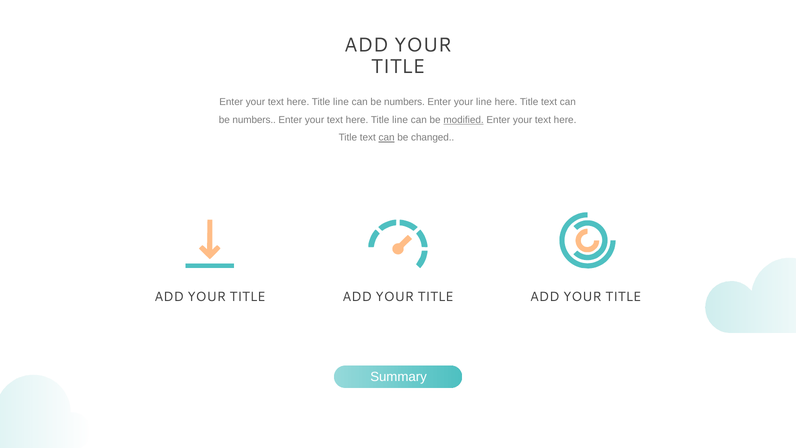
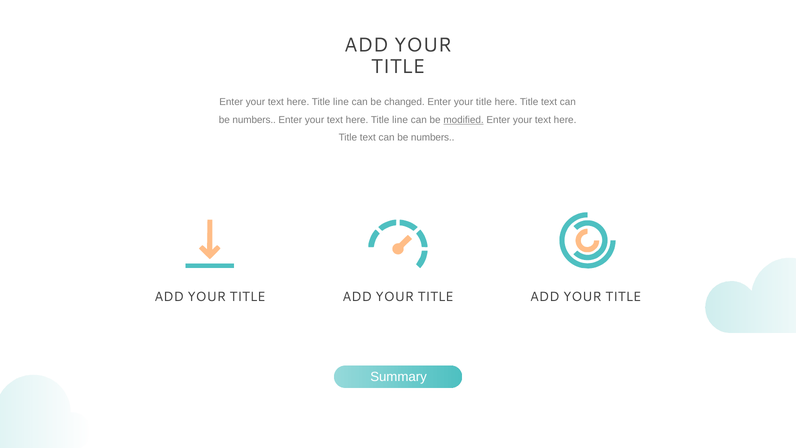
numbers at (404, 102): numbers -> changed
Enter your line: line -> title
can at (387, 138) underline: present -> none
changed at (433, 138): changed -> numbers
